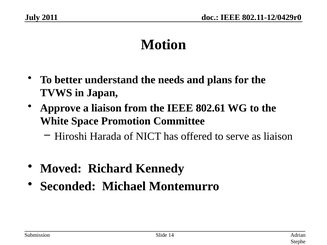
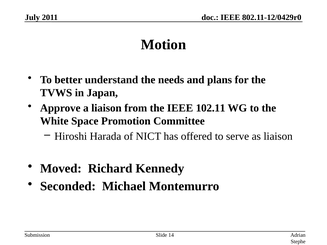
802.61: 802.61 -> 102.11
